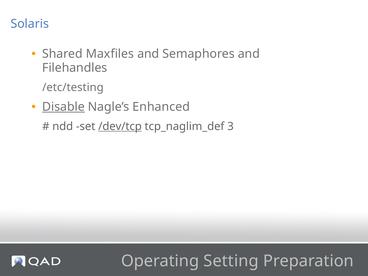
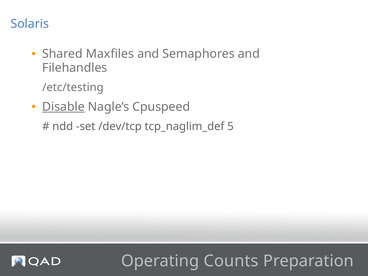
Enhanced: Enhanced -> Cpuspeed
/dev/tcp underline: present -> none
3: 3 -> 5
Setting: Setting -> Counts
